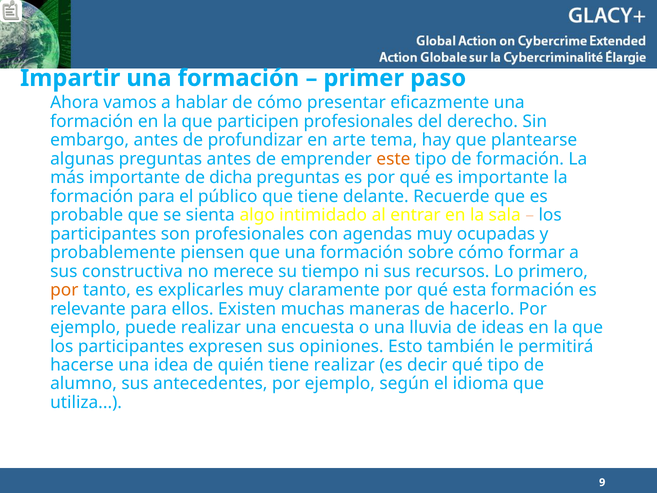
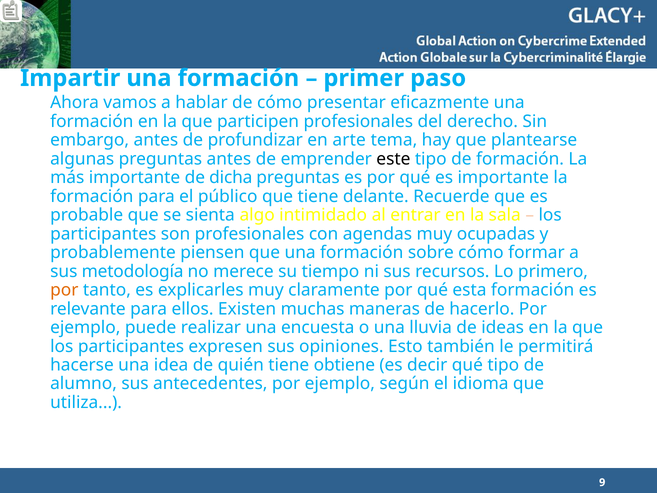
este colour: orange -> black
constructiva: constructiva -> metodología
tiene realizar: realizar -> obtiene
